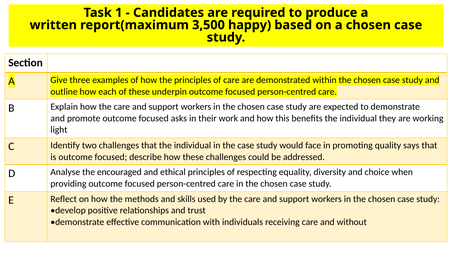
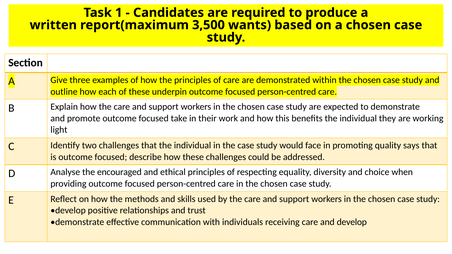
happy: happy -> wants
asks: asks -> take
and without: without -> develop
